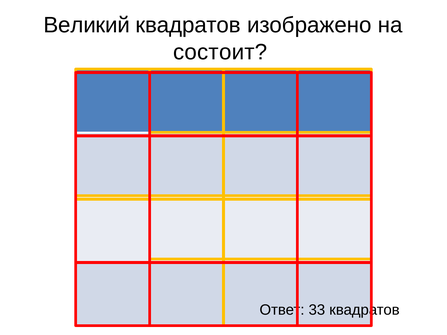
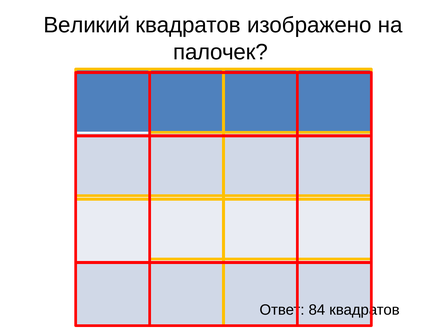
состоит: состоит -> палочек
33: 33 -> 84
